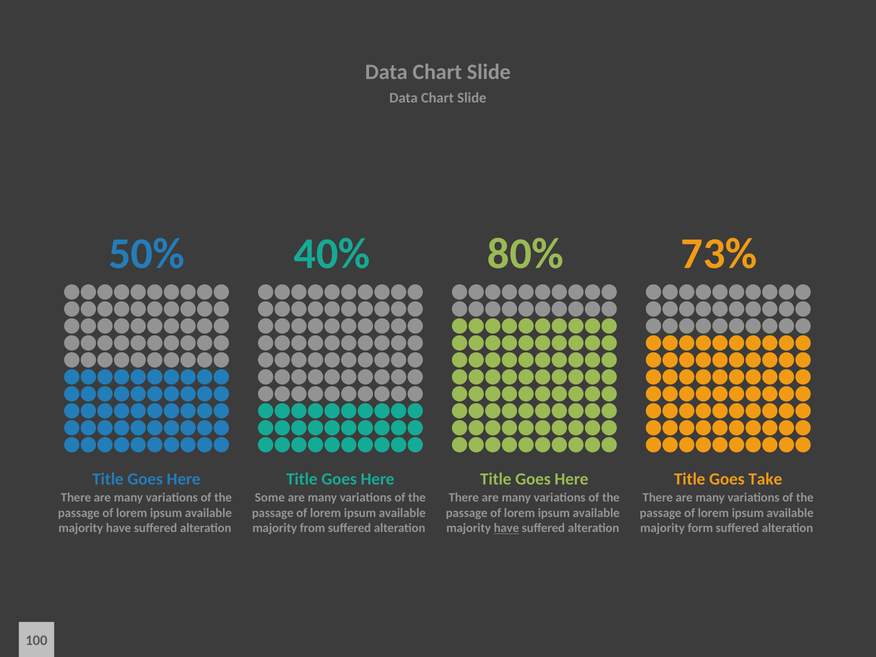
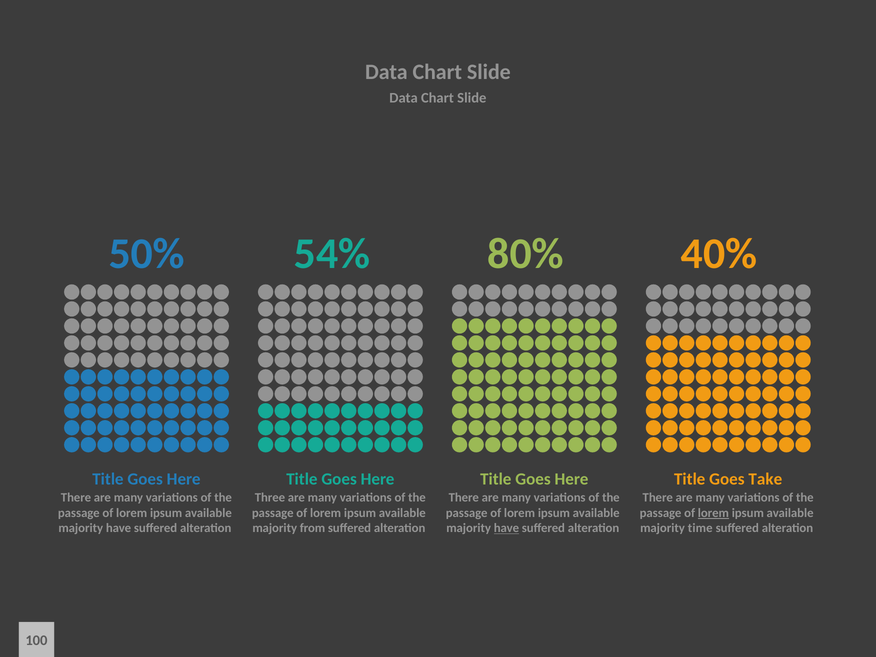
40%: 40% -> 54%
73%: 73% -> 40%
Some: Some -> Three
lorem at (713, 513) underline: none -> present
form: form -> time
